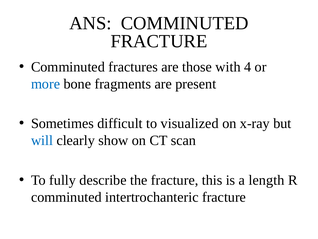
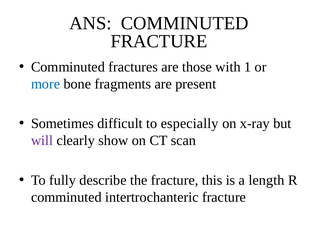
4: 4 -> 1
visualized: visualized -> especially
will colour: blue -> purple
